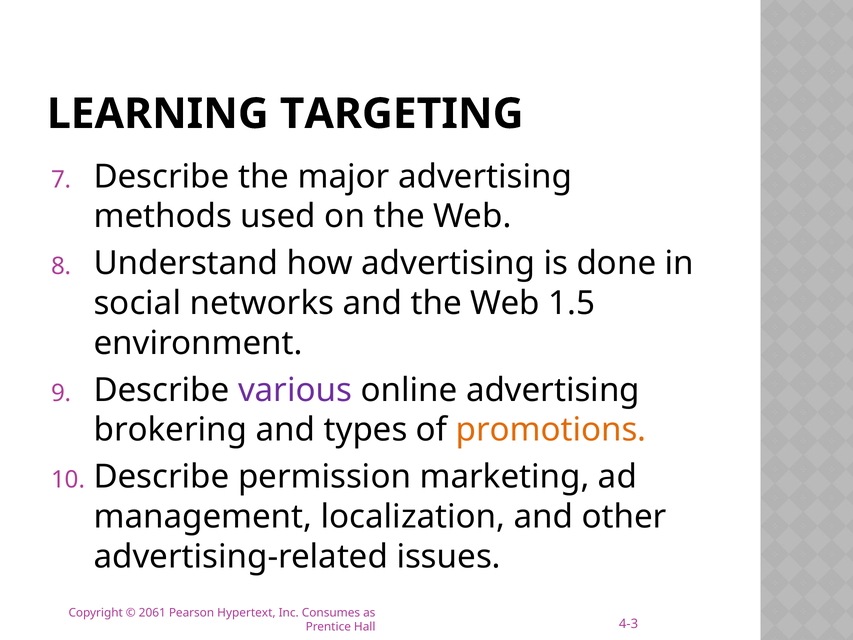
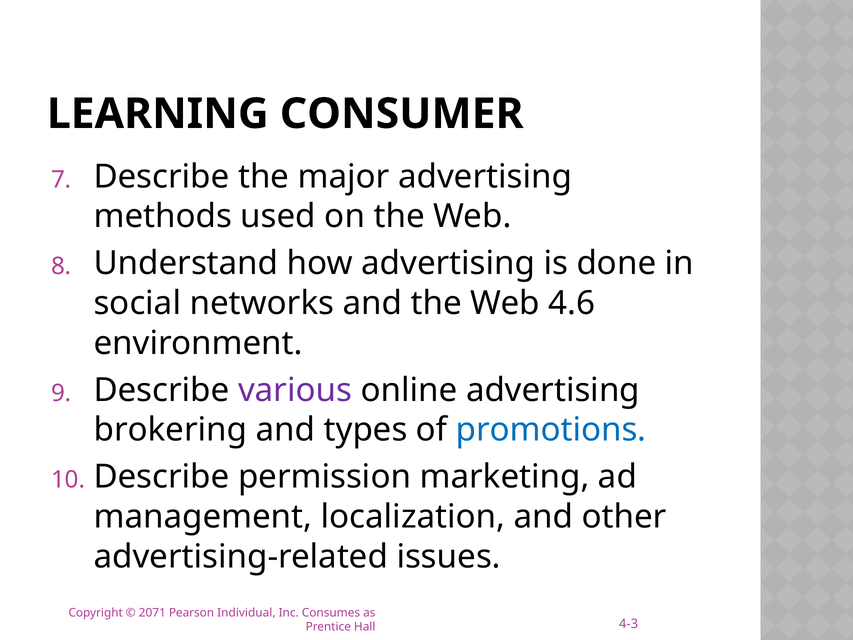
TARGETING: TARGETING -> CONSUMER
1.5: 1.5 -> 4.6
promotions colour: orange -> blue
2061: 2061 -> 2071
Hypertext: Hypertext -> Individual
